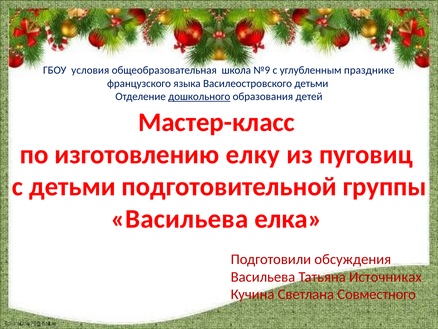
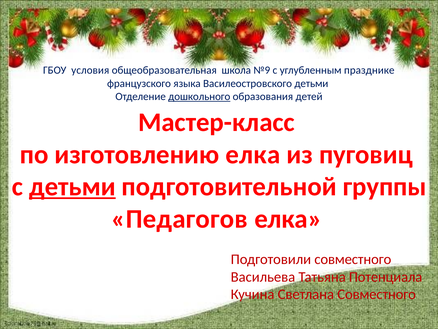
изготовлению елку: елку -> елка
детьми at (72, 186) underline: none -> present
Васильева at (179, 219): Васильева -> Педагогов
Подготовили обсуждения: обсуждения -> совместного
Источниках: Источниках -> Потенциала
